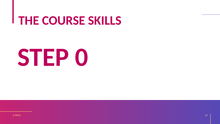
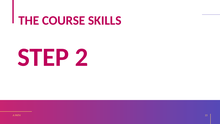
0: 0 -> 2
